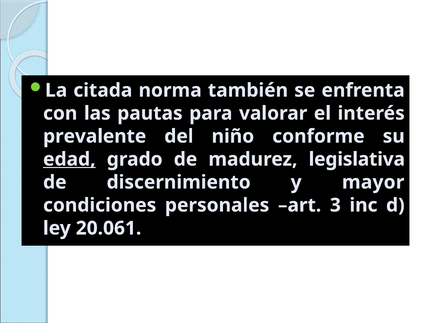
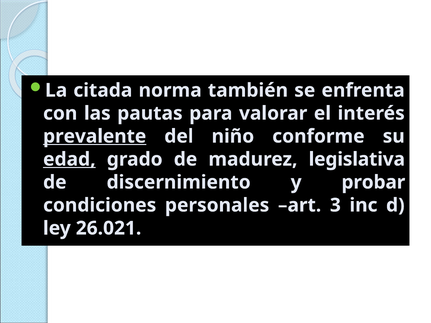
prevalente underline: none -> present
mayor: mayor -> probar
20.061: 20.061 -> 26.021
